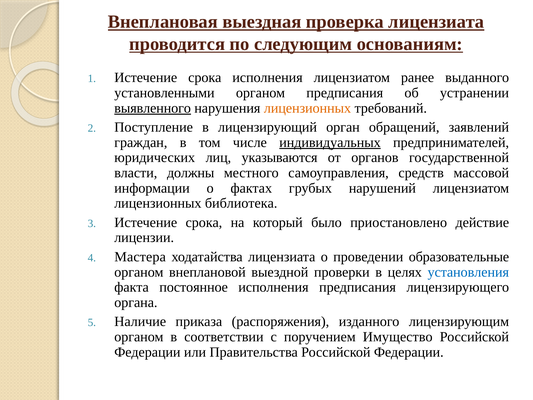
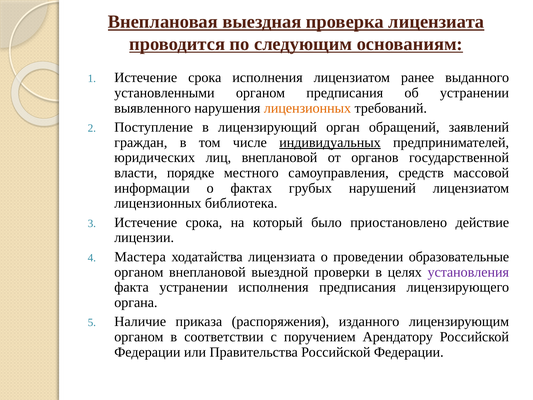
выявленного underline: present -> none
лиц указываются: указываются -> внеплановой
должны: должны -> порядке
установления colour: blue -> purple
факта постоянное: постоянное -> устранении
Имущество: Имущество -> Арендатору
